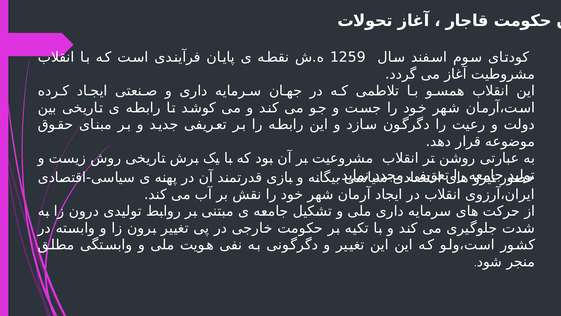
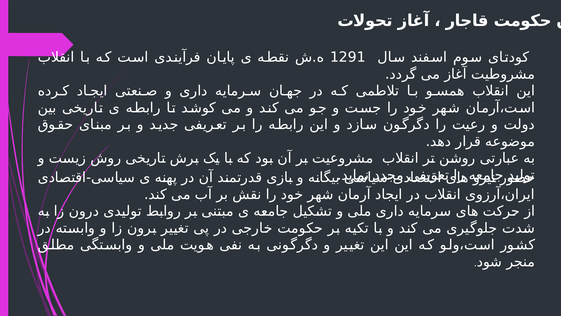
1259: 1259 -> 1291
